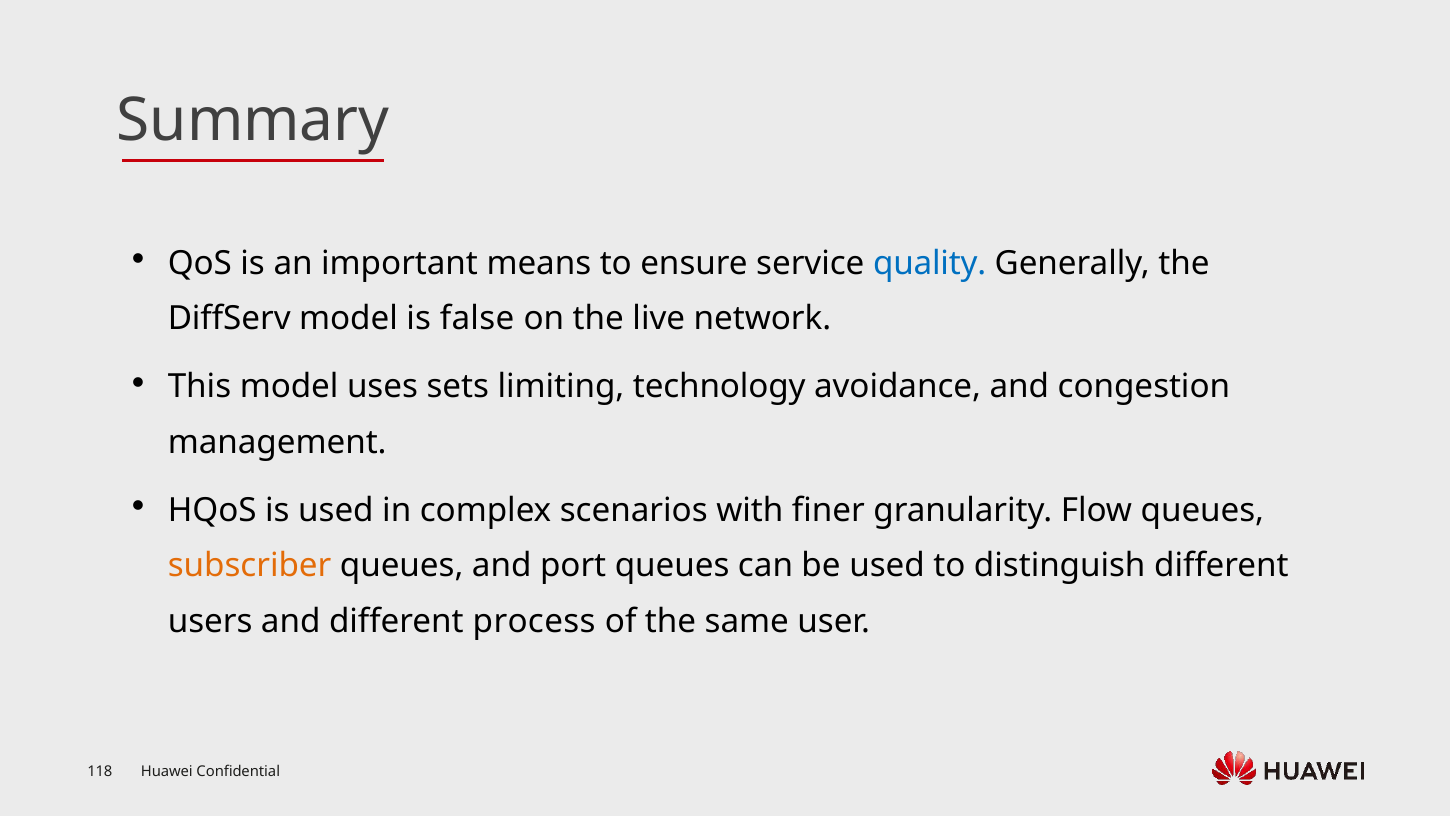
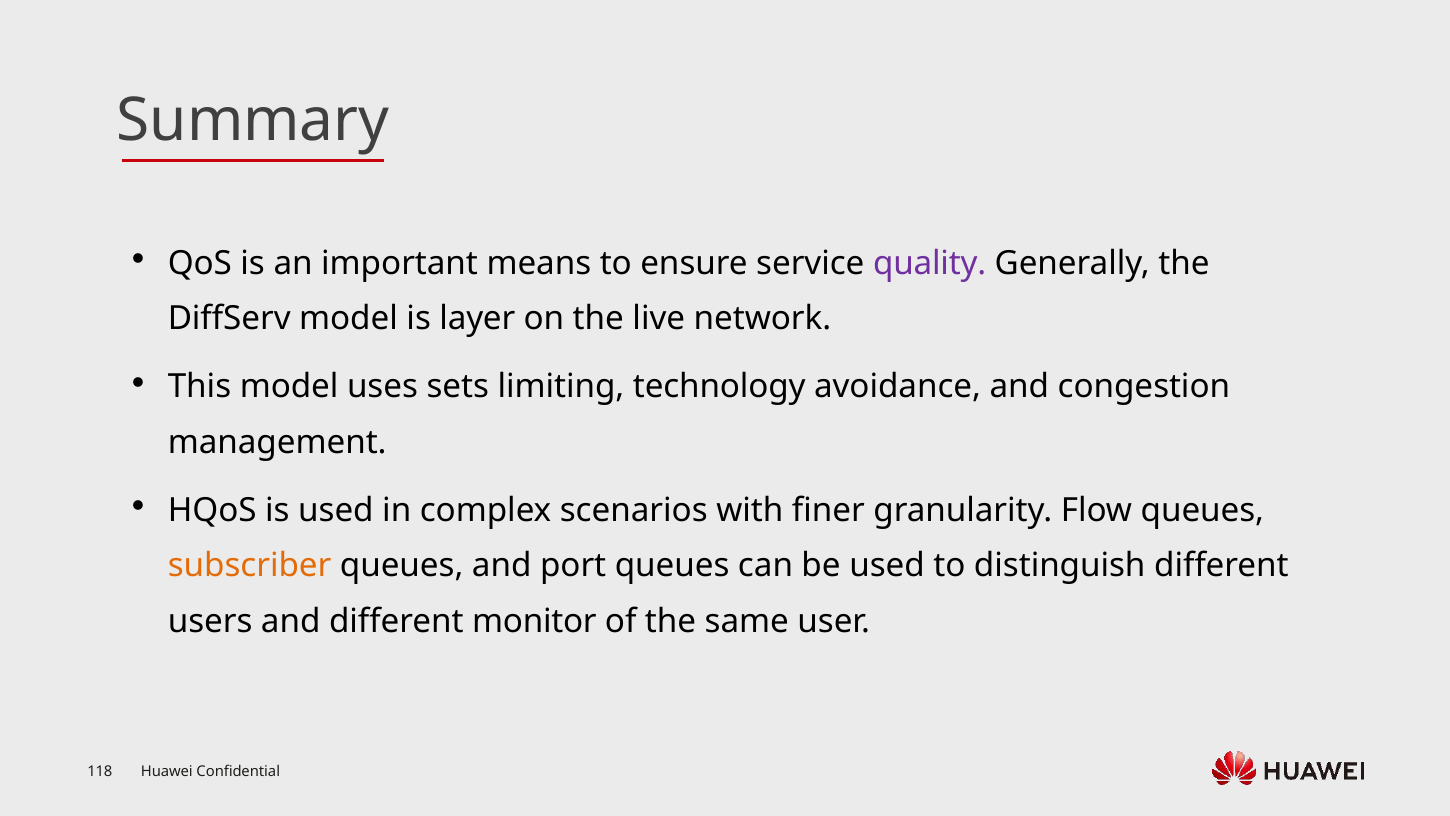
quality colour: blue -> purple
false: false -> layer
process: process -> monitor
